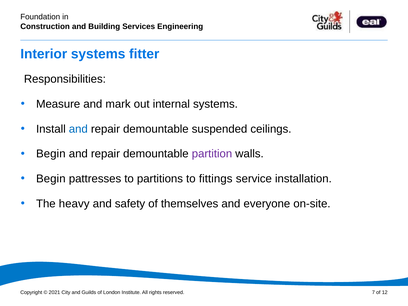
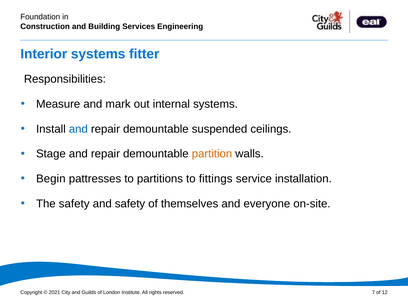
Begin at (51, 154): Begin -> Stage
partition colour: purple -> orange
The heavy: heavy -> safety
